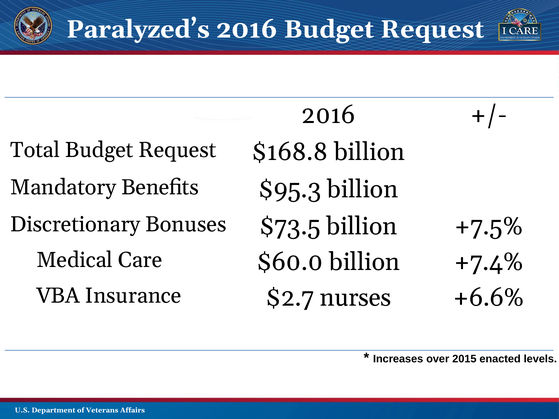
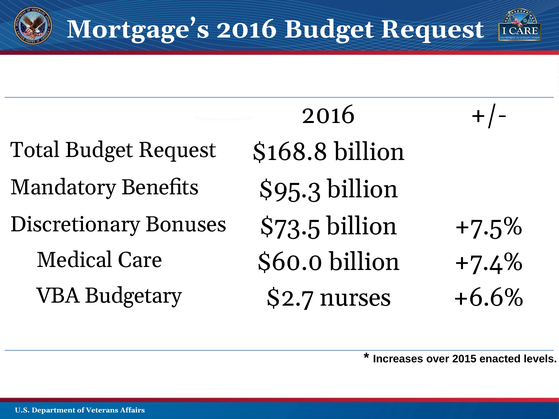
Paralyzed’s: Paralyzed’s -> Mortgage’s
Insurance: Insurance -> Budgetary
